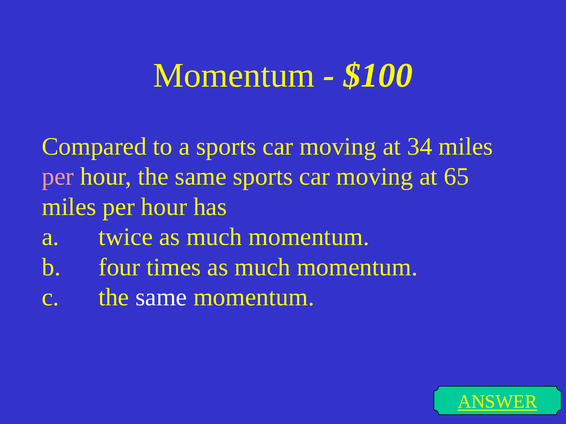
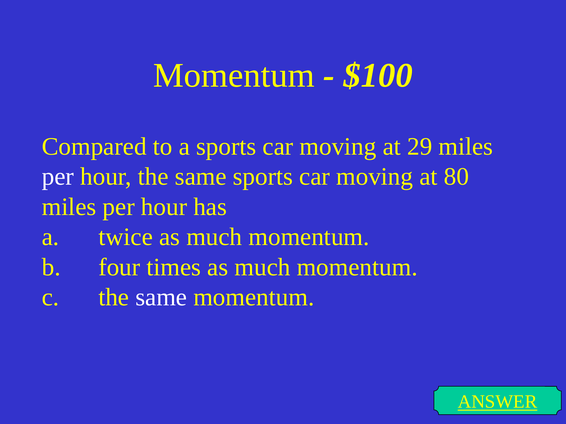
34: 34 -> 29
per at (58, 177) colour: pink -> white
65: 65 -> 80
